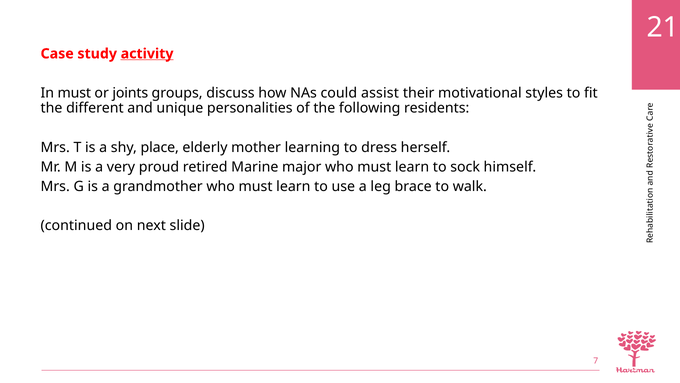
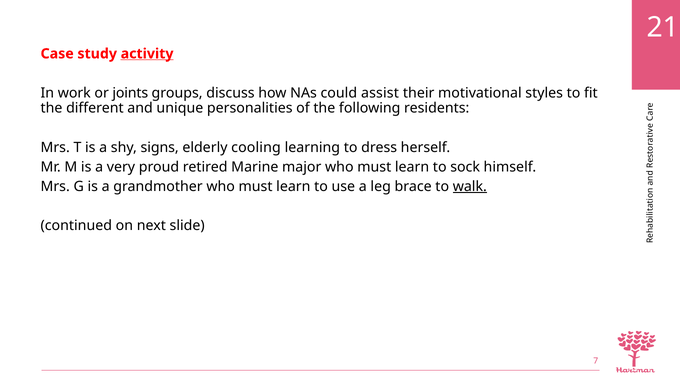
In must: must -> work
place: place -> signs
mother: mother -> cooling
walk underline: none -> present
